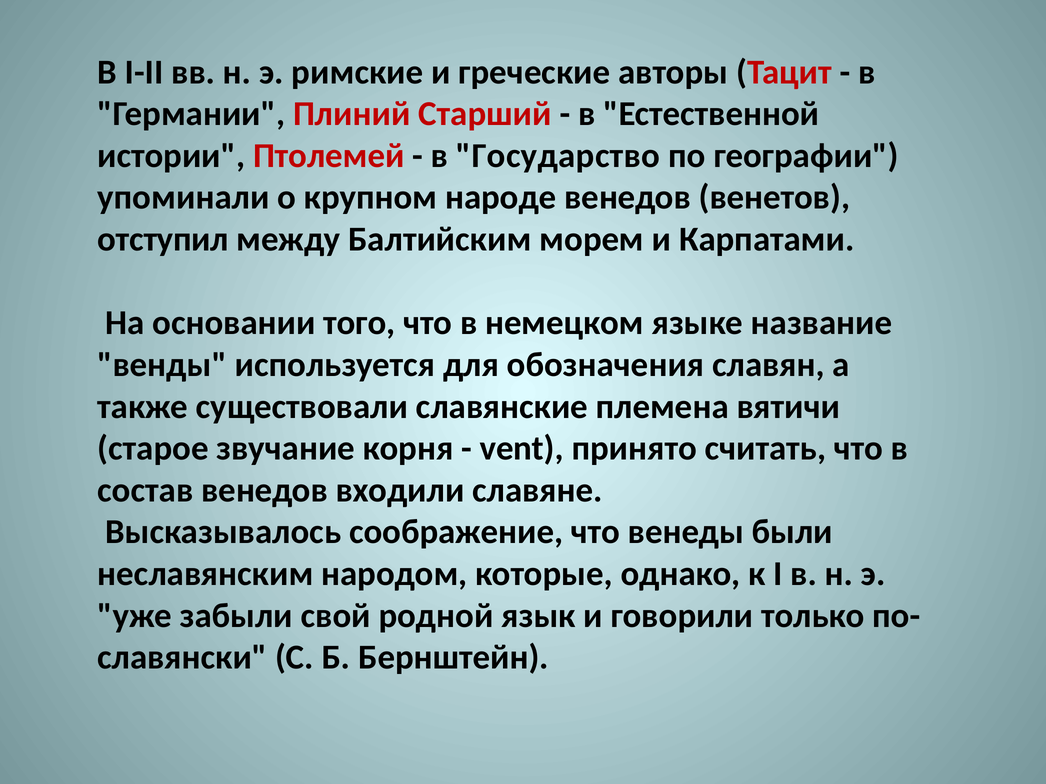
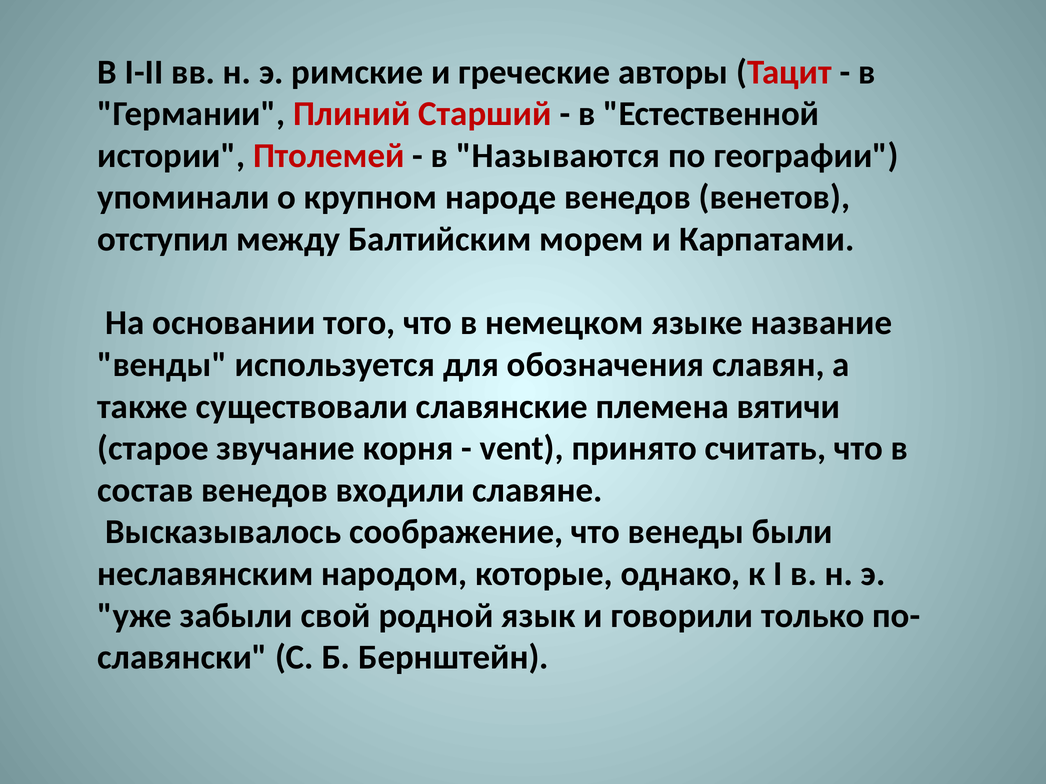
Государство: Государство -> Называются
